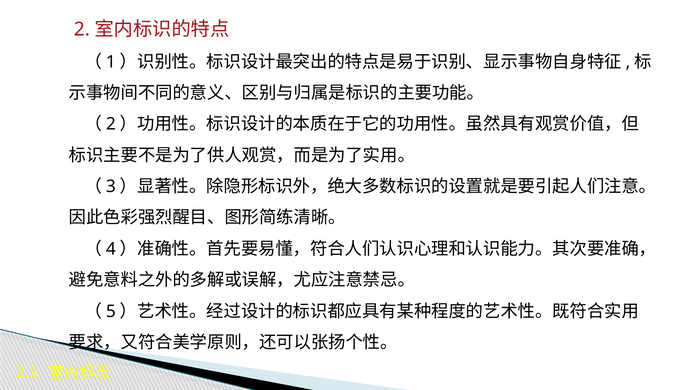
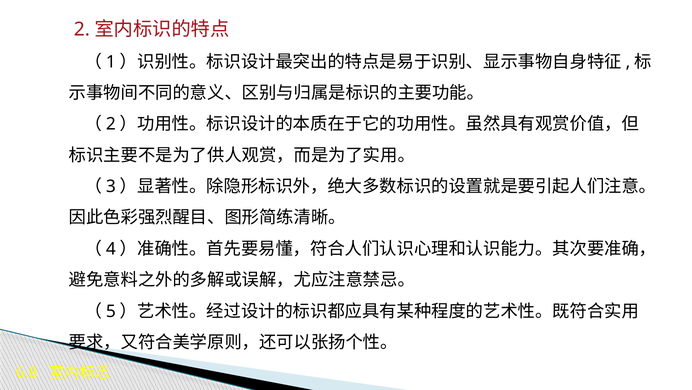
2.3: 2.3 -> 6.8
